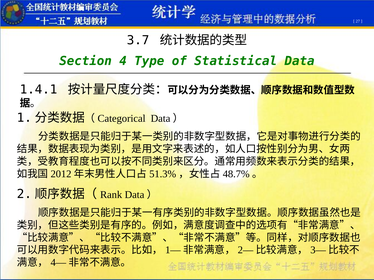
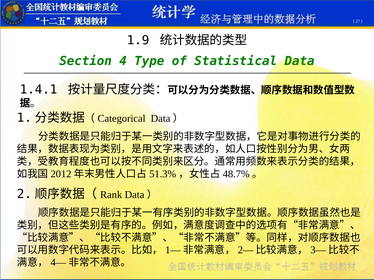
3.7: 3.7 -> 1.9
